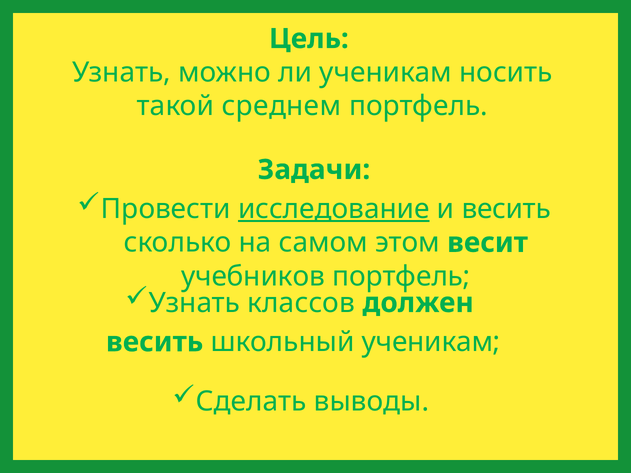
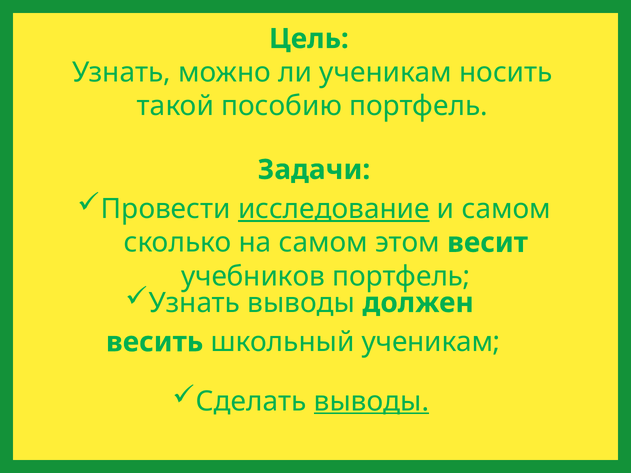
среднем: среднем -> пособию
и весить: весить -> самом
Узнать классов: классов -> выводы
выводы at (371, 402) underline: none -> present
